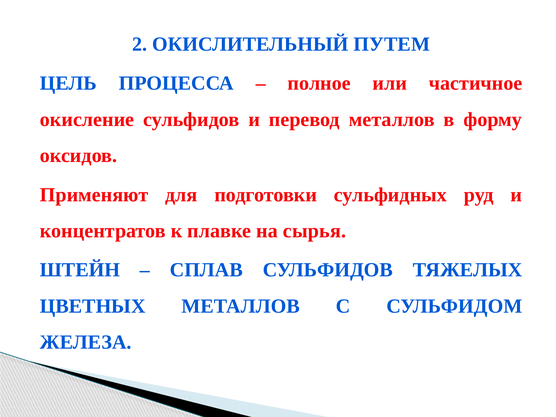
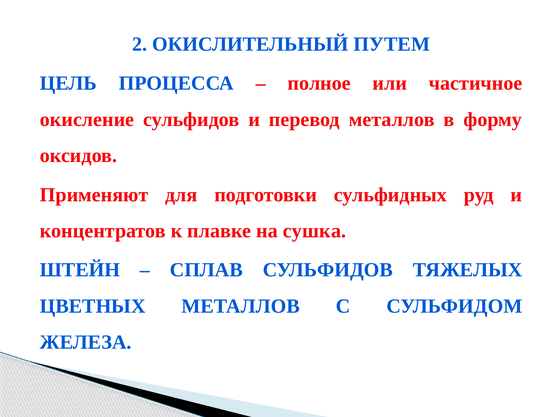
сырья: сырья -> сушка
